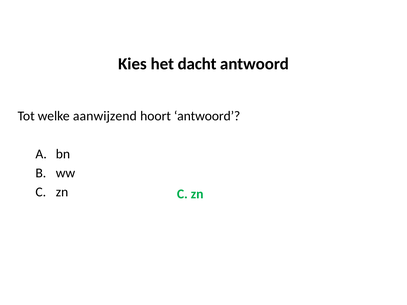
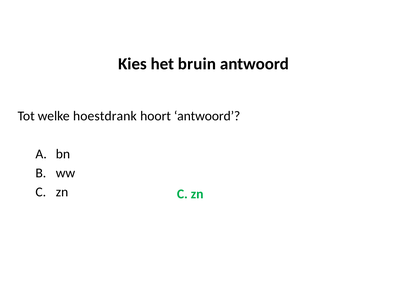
dacht: dacht -> bruin
aanwijzend: aanwijzend -> hoestdrank
